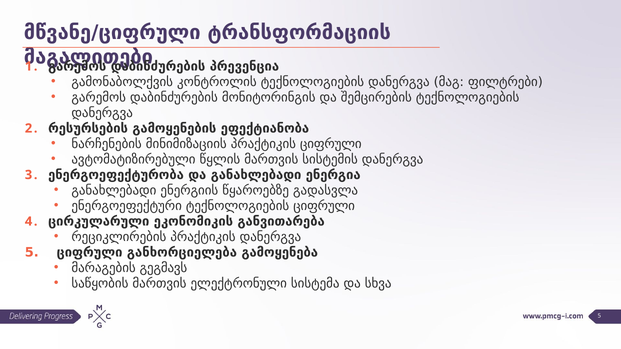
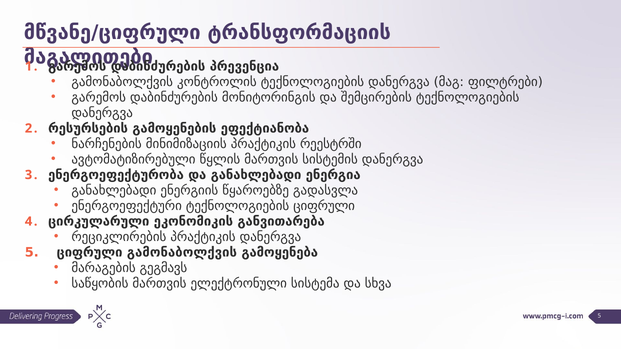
პრაქტიკის ციფრული: ციფრული -> რეესტრში
ციფრული განხორციელება: განხორციელება -> გამონაბოლქვის
